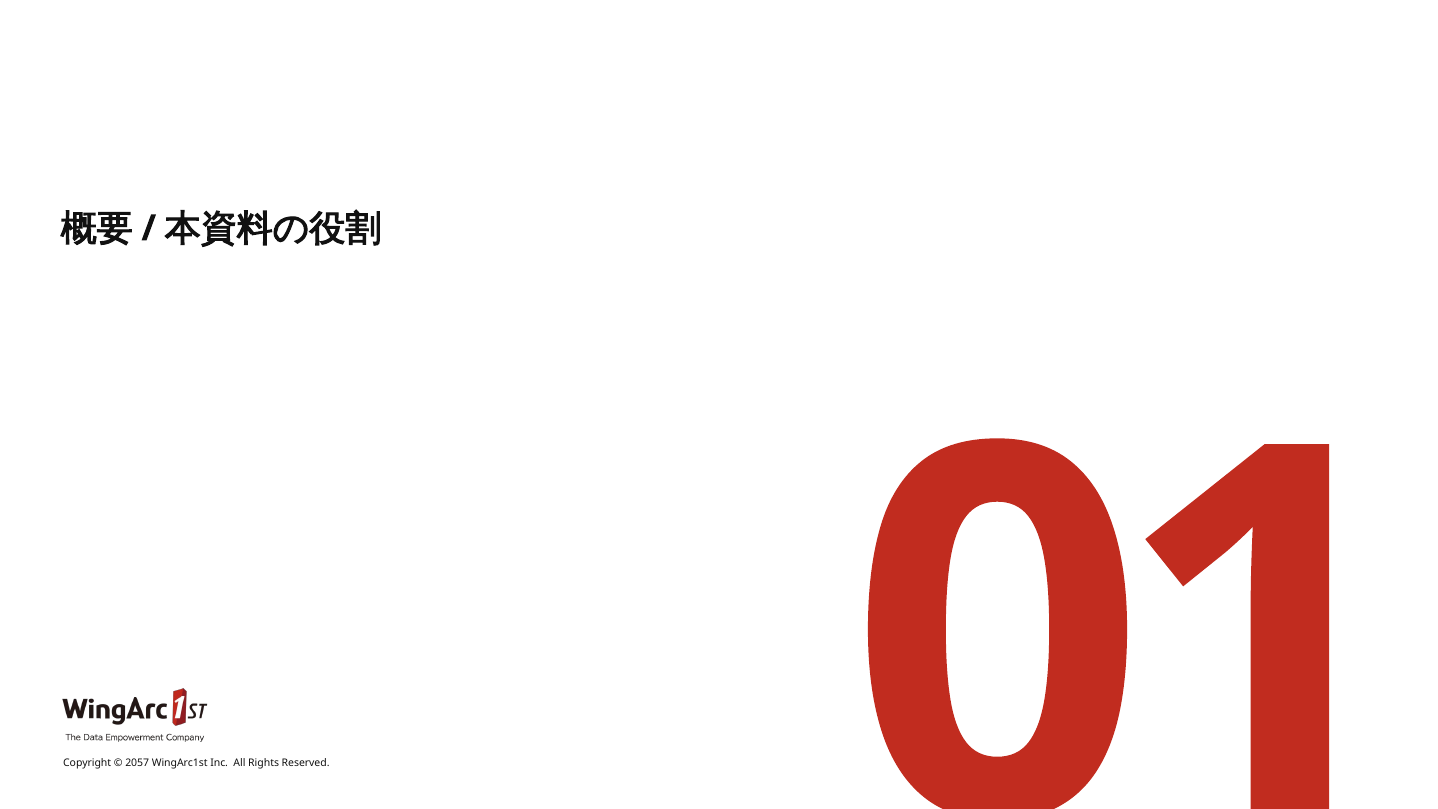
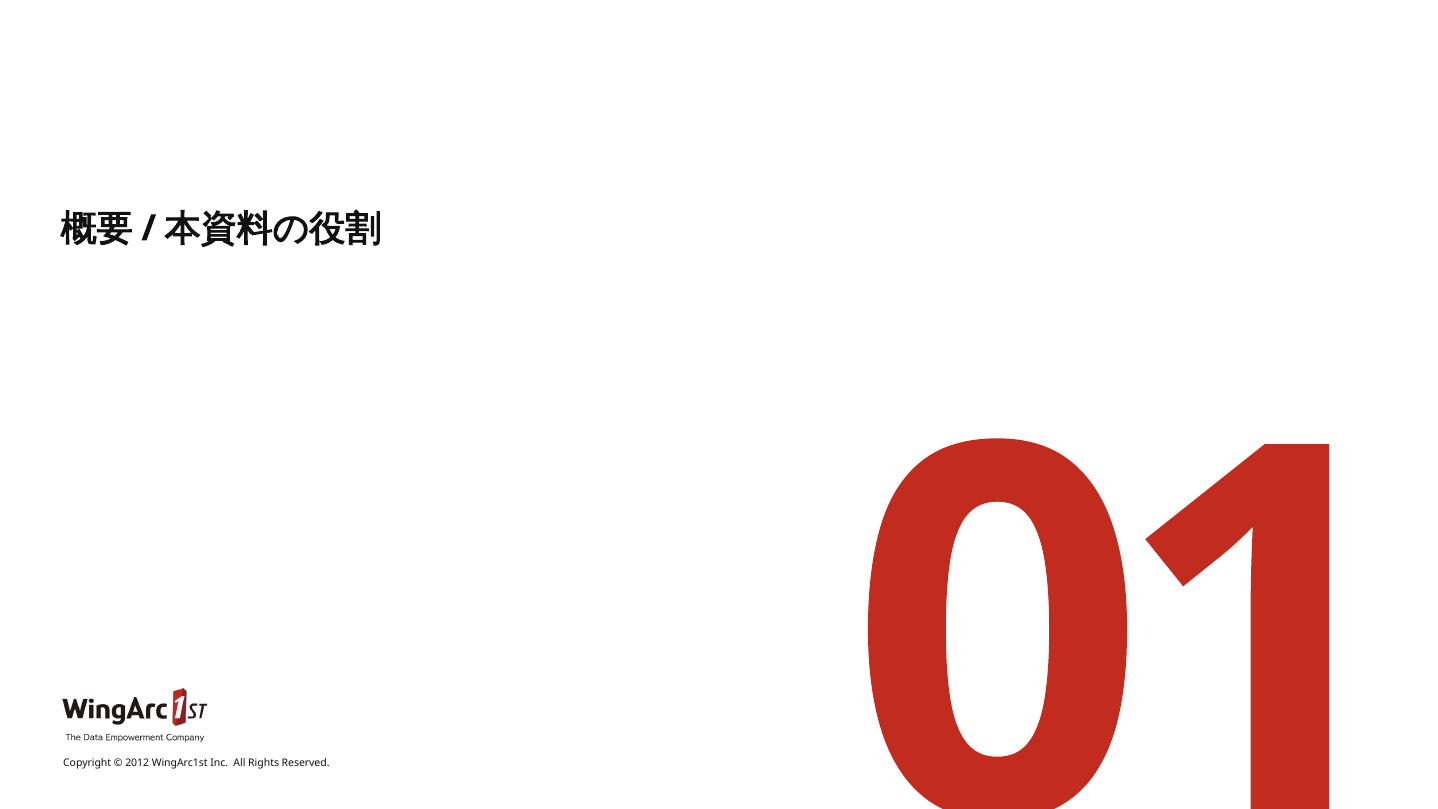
2057: 2057 -> 2012
